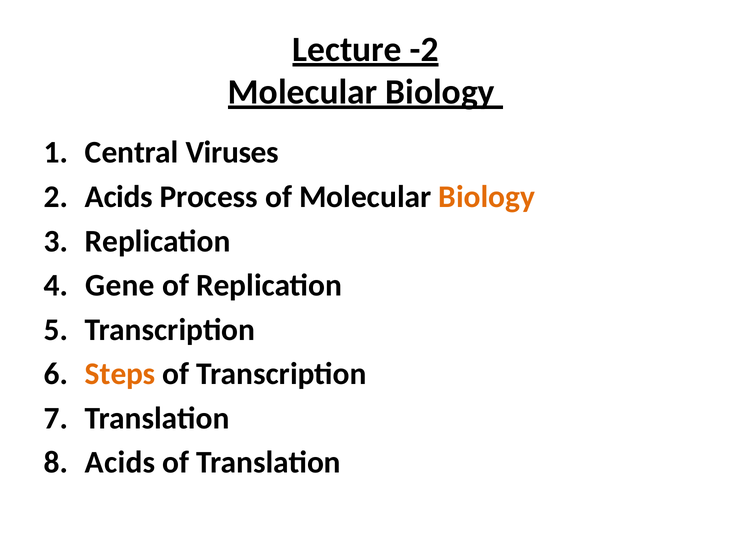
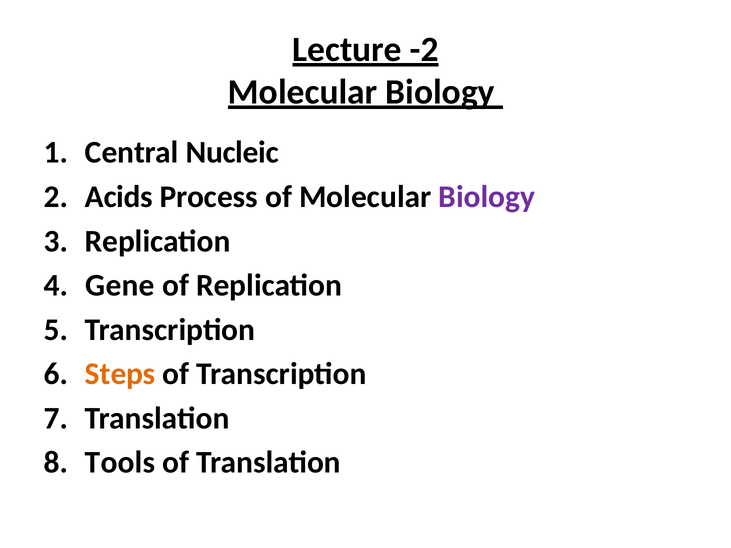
Viruses: Viruses -> Nucleic
Biology at (487, 197) colour: orange -> purple
Acids at (120, 463): Acids -> Tools
